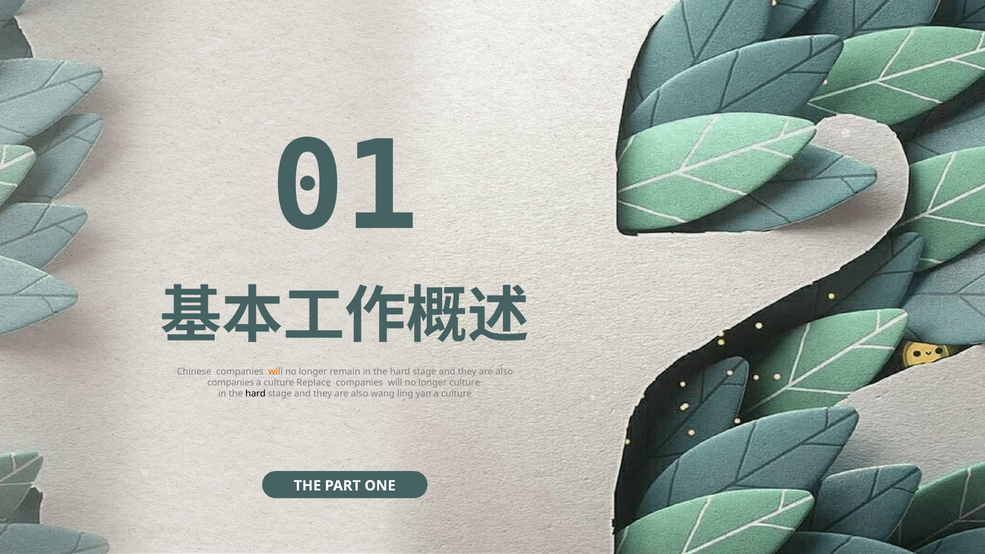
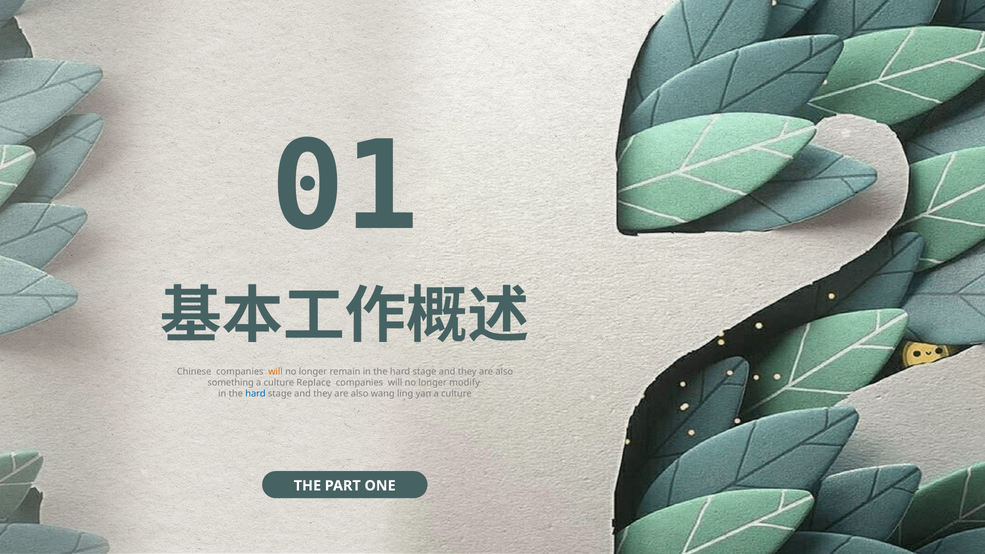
companies at (231, 383): companies -> something
longer culture: culture -> modify
hard at (256, 394) colour: black -> blue
